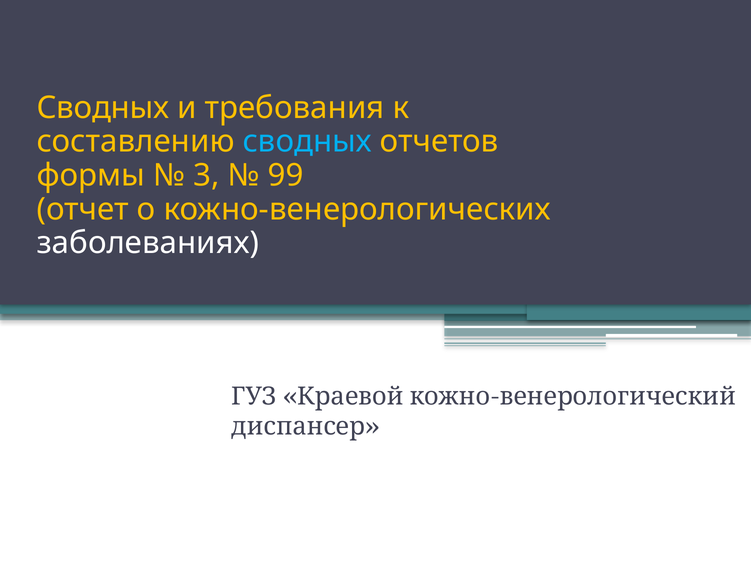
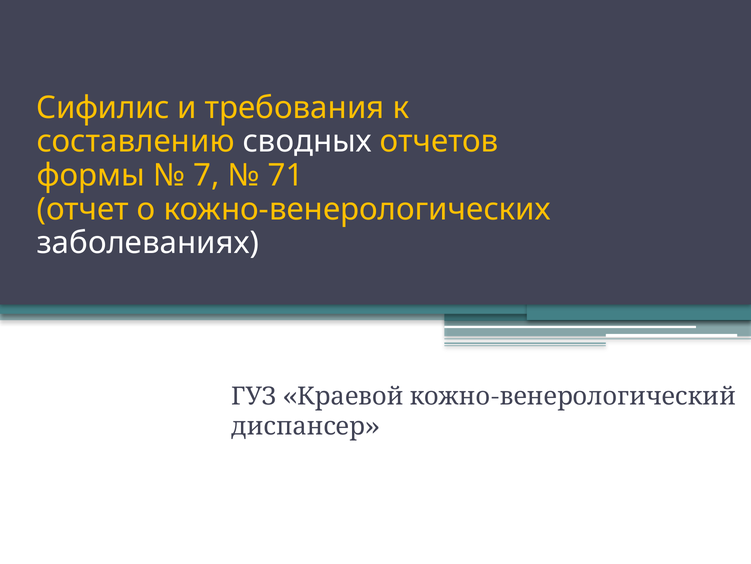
Сводных at (103, 108): Сводных -> Сифилис
сводных at (307, 141) colour: light blue -> white
3: 3 -> 7
99: 99 -> 71
